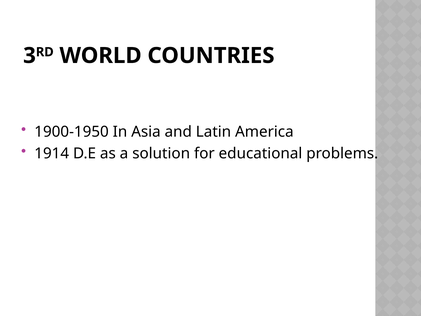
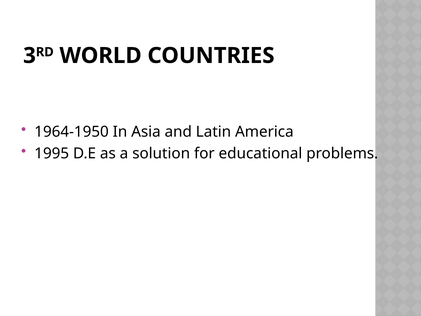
1900-1950: 1900-1950 -> 1964-1950
1914: 1914 -> 1995
